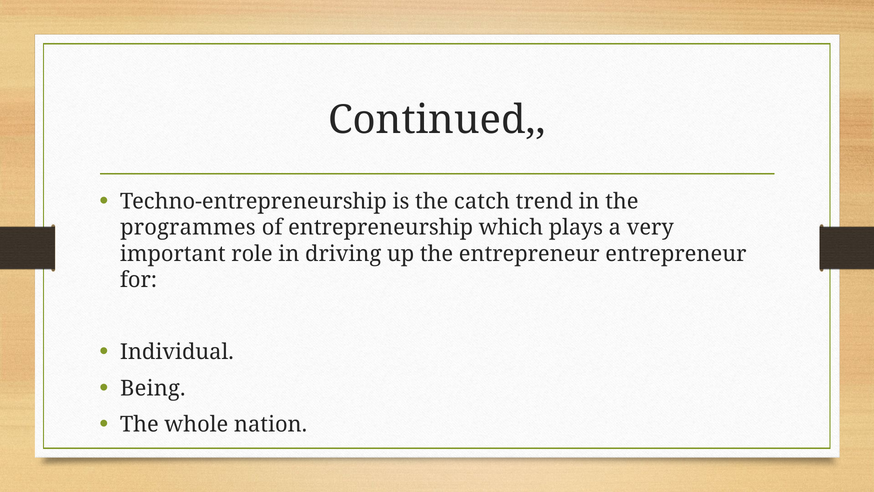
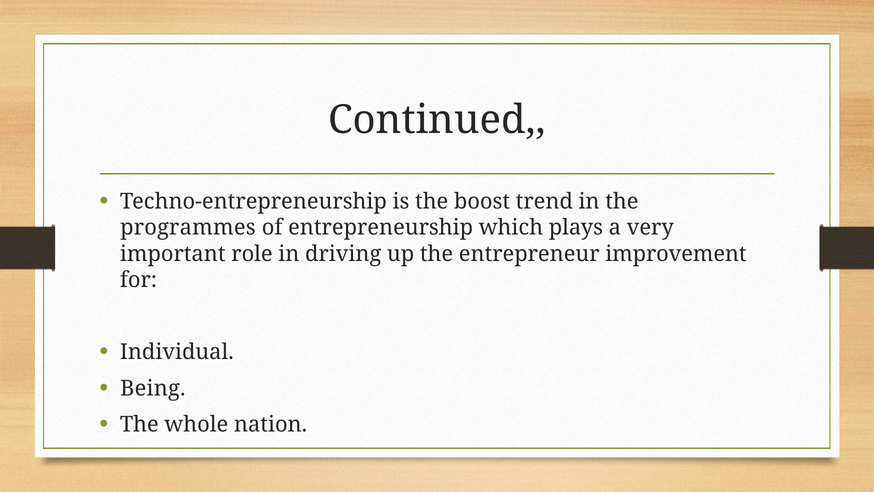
catch: catch -> boost
entrepreneur entrepreneur: entrepreneur -> improvement
